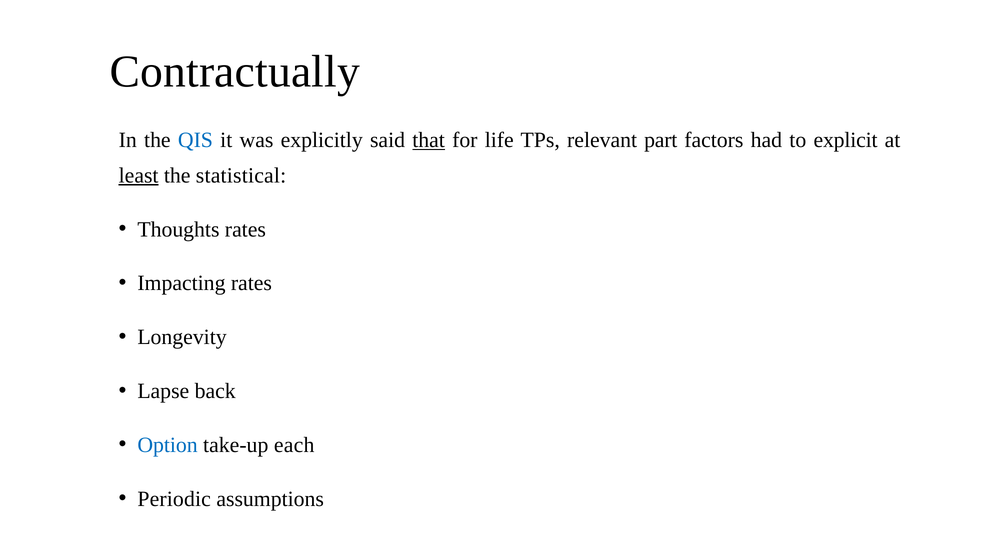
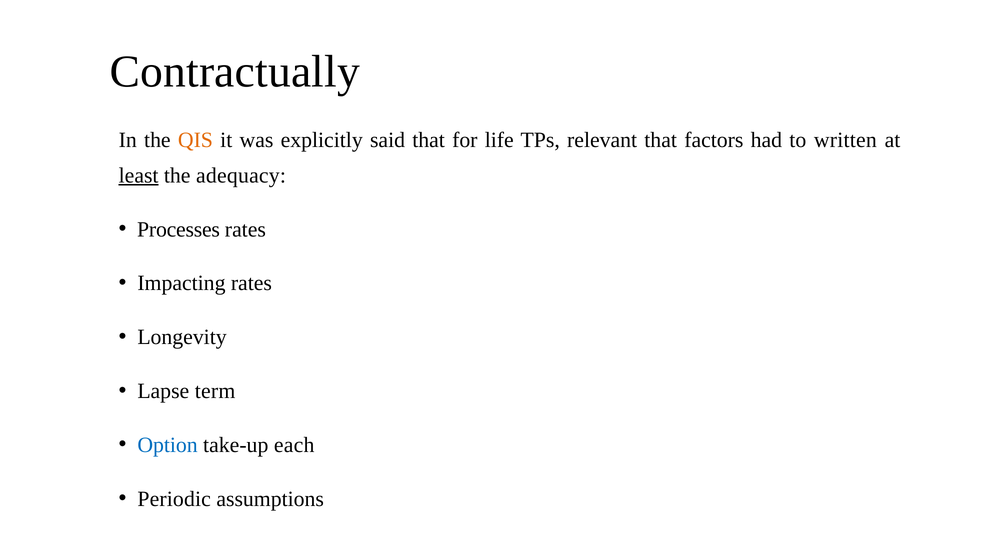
QIS colour: blue -> orange
that at (429, 140) underline: present -> none
relevant part: part -> that
explicit: explicit -> written
statistical: statistical -> adequacy
Thoughts: Thoughts -> Processes
back: back -> term
